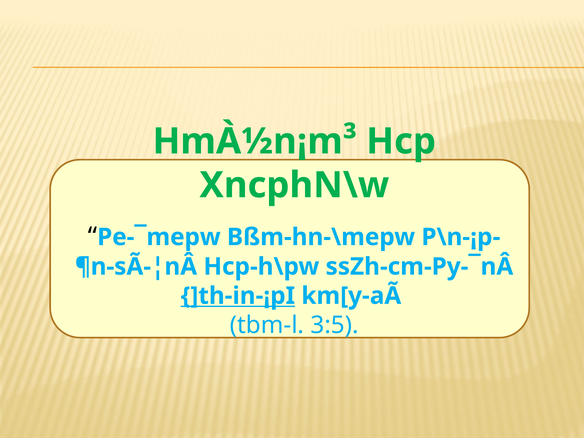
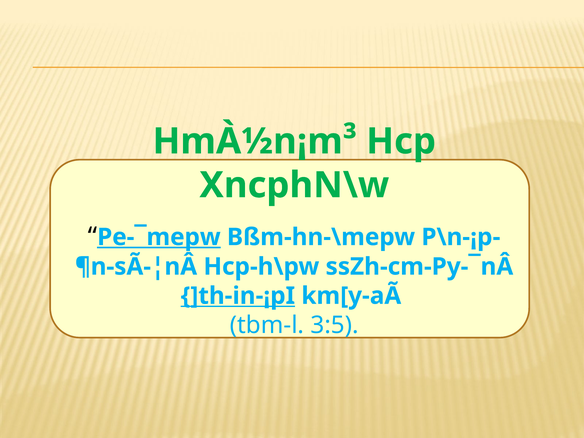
Pe-¯mepw underline: none -> present
